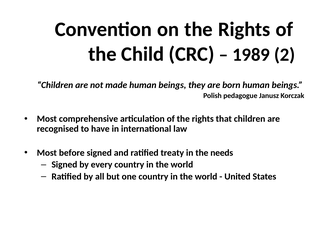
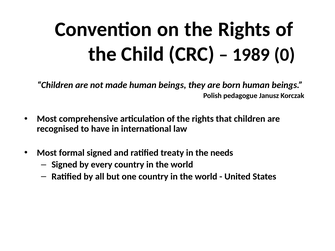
2: 2 -> 0
before: before -> formal
